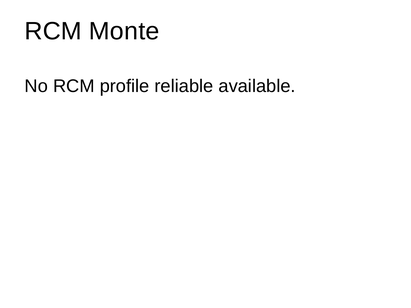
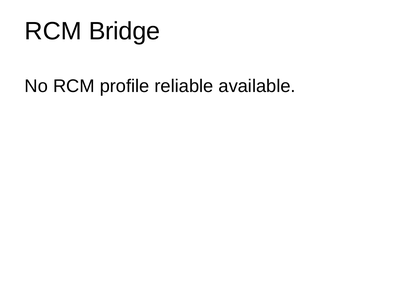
Monte: Monte -> Bridge
